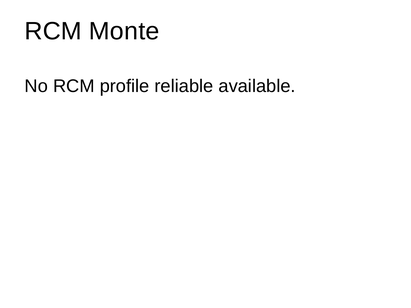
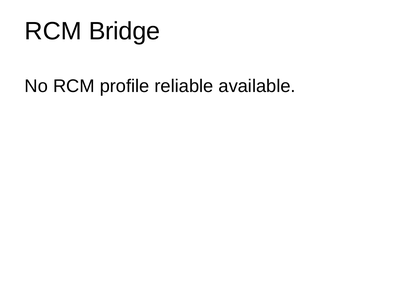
Monte: Monte -> Bridge
